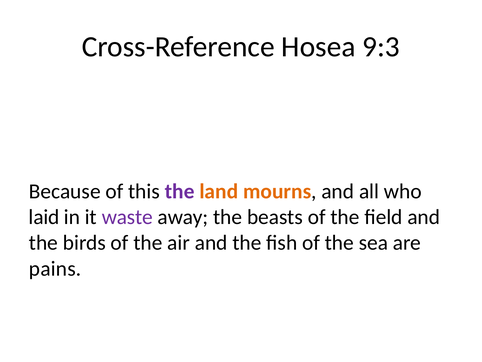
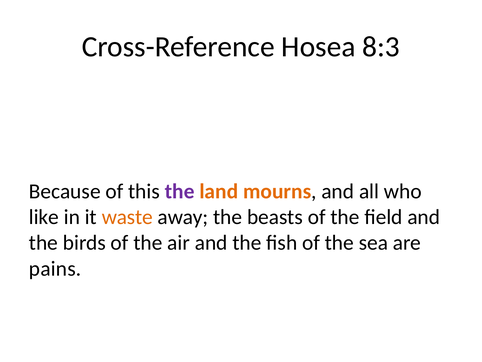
9:3: 9:3 -> 8:3
laid: laid -> like
waste colour: purple -> orange
